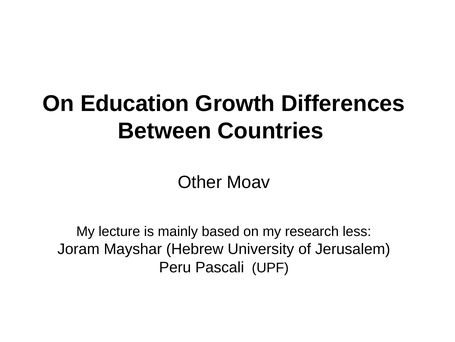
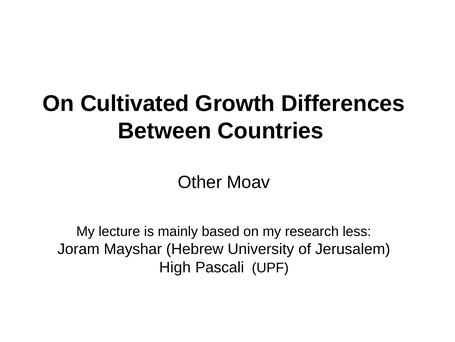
Education: Education -> Cultivated
Peru: Peru -> High
